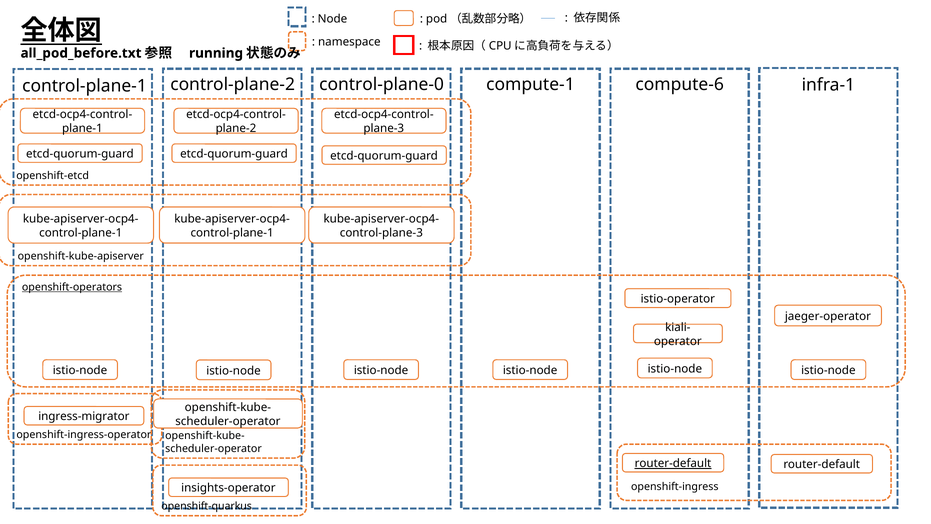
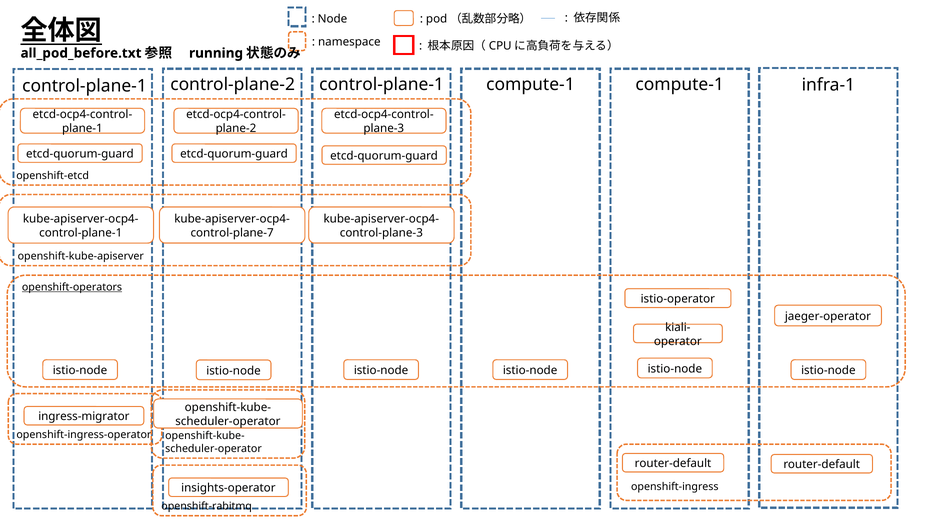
control-plane-2 control-plane-0: control-plane-0 -> control-plane-1
compute-1 compute-6: compute-6 -> compute-1
control-plane-1 at (232, 233): control-plane-1 -> control-plane-7
router-default at (673, 463) underline: present -> none
openshift-quarkus: openshift-quarkus -> openshift-rabitmq
